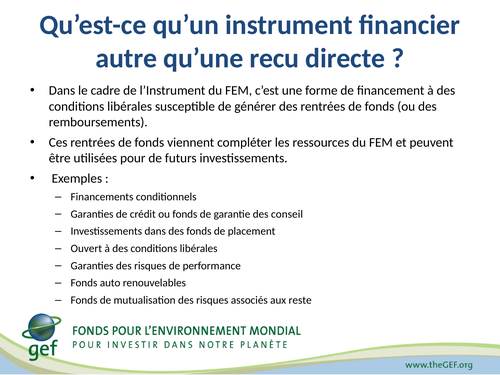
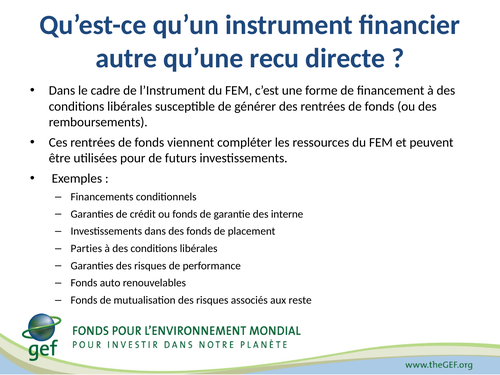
conseil: conseil -> interne
Ouvert: Ouvert -> Parties
